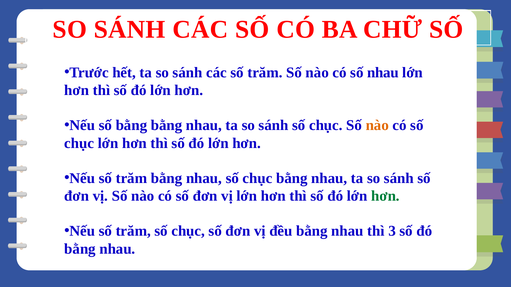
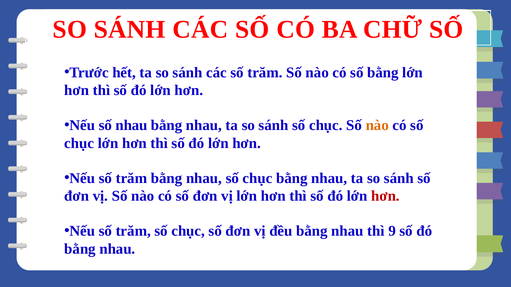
số nhau: nhau -> bằng
số bằng: bằng -> nhau
hơn at (385, 196) colour: green -> red
3: 3 -> 9
